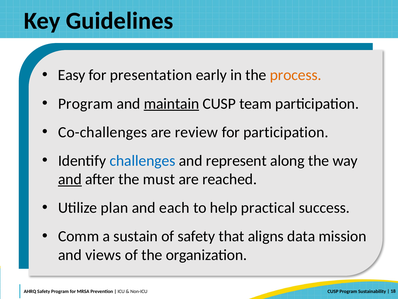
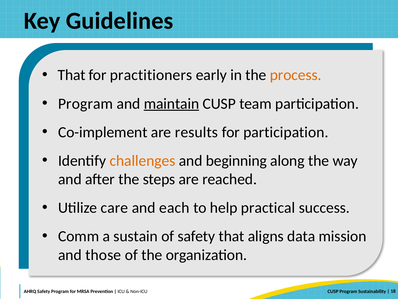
Easy at (72, 75): Easy -> That
presentation: presentation -> practitioners
Co-challenges: Co-challenges -> Co-implement
review: review -> results
challenges colour: blue -> orange
represent: represent -> beginning
and at (70, 179) underline: present -> none
must: must -> steps
plan: plan -> care
views: views -> those
